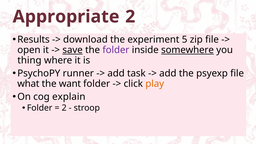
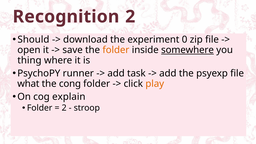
Appropriate: Appropriate -> Recognition
Results: Results -> Should
5: 5 -> 0
save underline: present -> none
folder at (116, 50) colour: purple -> orange
want: want -> cong
